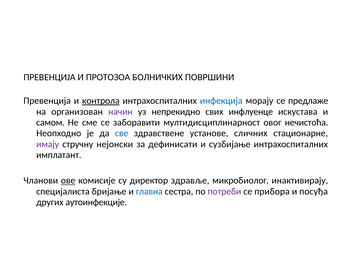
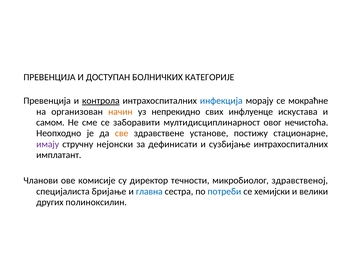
ПРОТОЗОА: ПРОТОЗОА -> ДОСТУПАН
ПОВРШИНИ: ПОВРШИНИ -> КАТЕГОРИЈЕ
предлаже: предлаже -> мокраћне
начин colour: purple -> orange
све colour: blue -> orange
сличних: сличних -> постижу
ове underline: present -> none
здравље: здравље -> течности
инактивирају: инактивирају -> здравственој
потреби colour: purple -> blue
прибора: прибора -> хемијски
посуђа: посуђа -> велики
аутоинфекције: аутоинфекције -> полиноксилин
